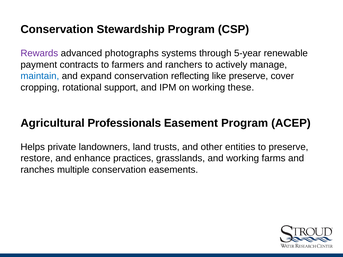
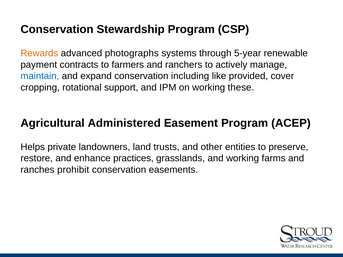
Rewards colour: purple -> orange
reflecting: reflecting -> including
like preserve: preserve -> provided
Professionals: Professionals -> Administered
multiple: multiple -> prohibit
